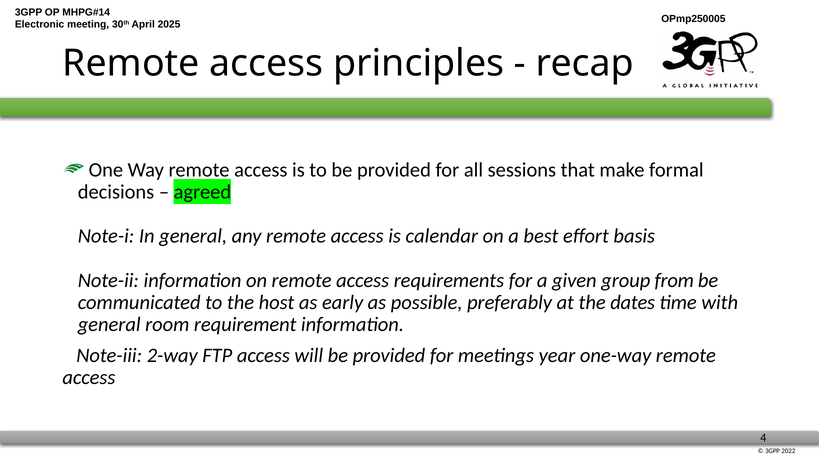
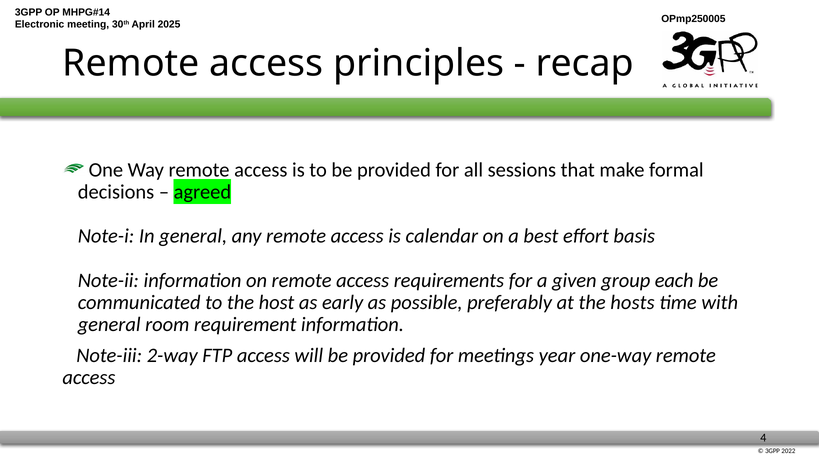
from: from -> each
dates: dates -> hosts
